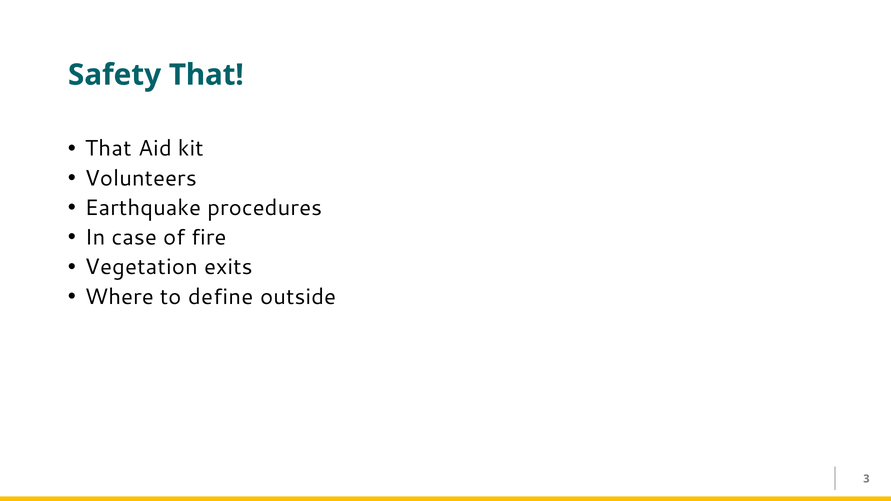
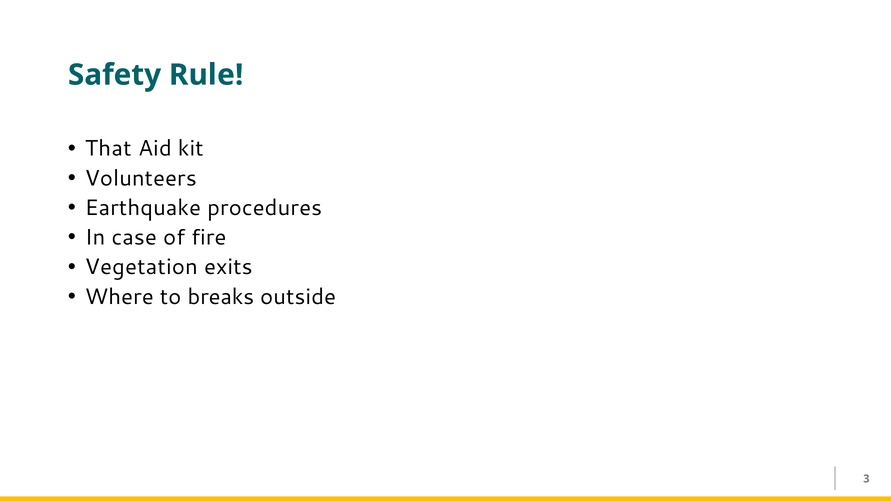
Safety That: That -> Rule
define: define -> breaks
